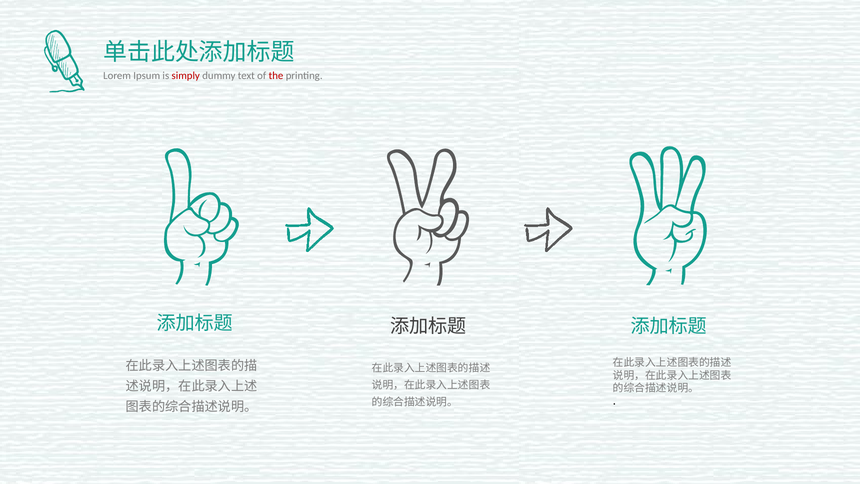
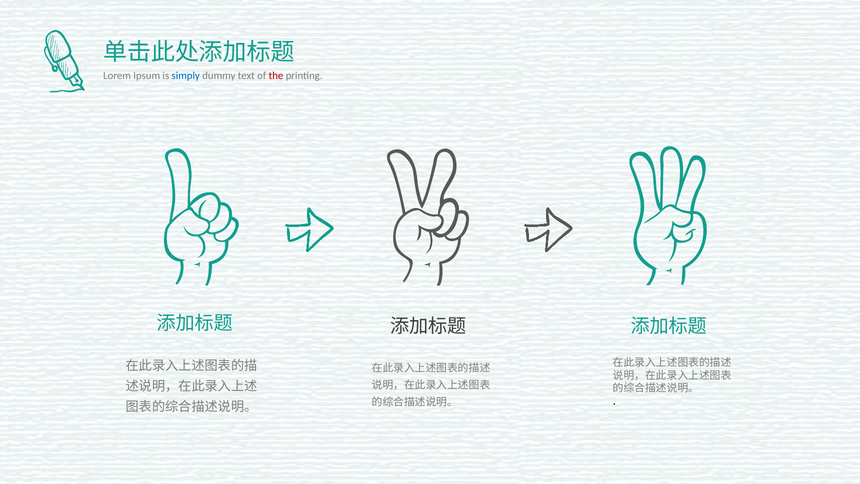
simply colour: red -> blue
